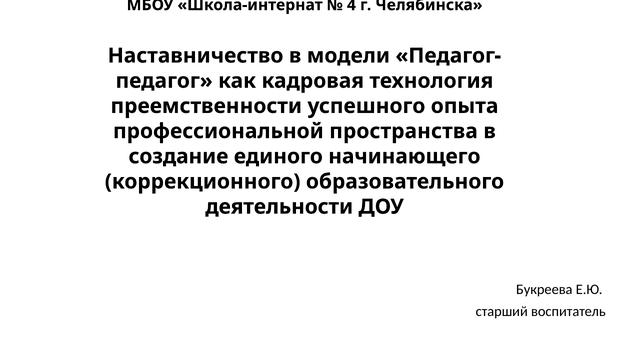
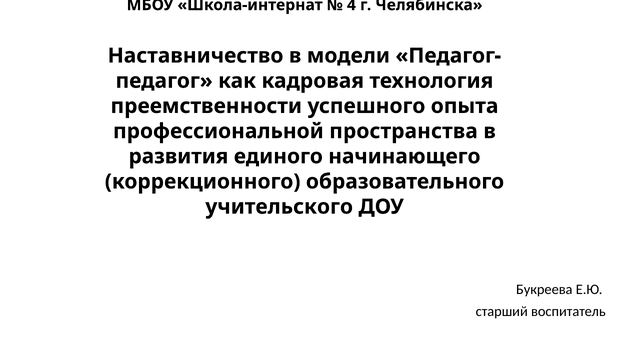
создание: создание -> развития
деятельности: деятельности -> учительского
